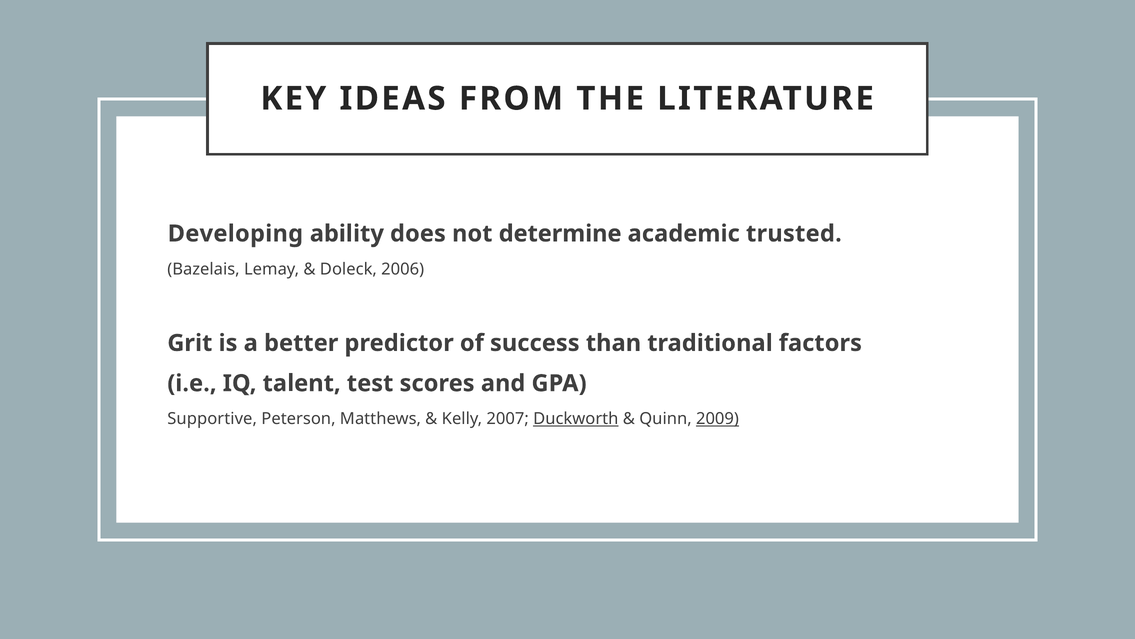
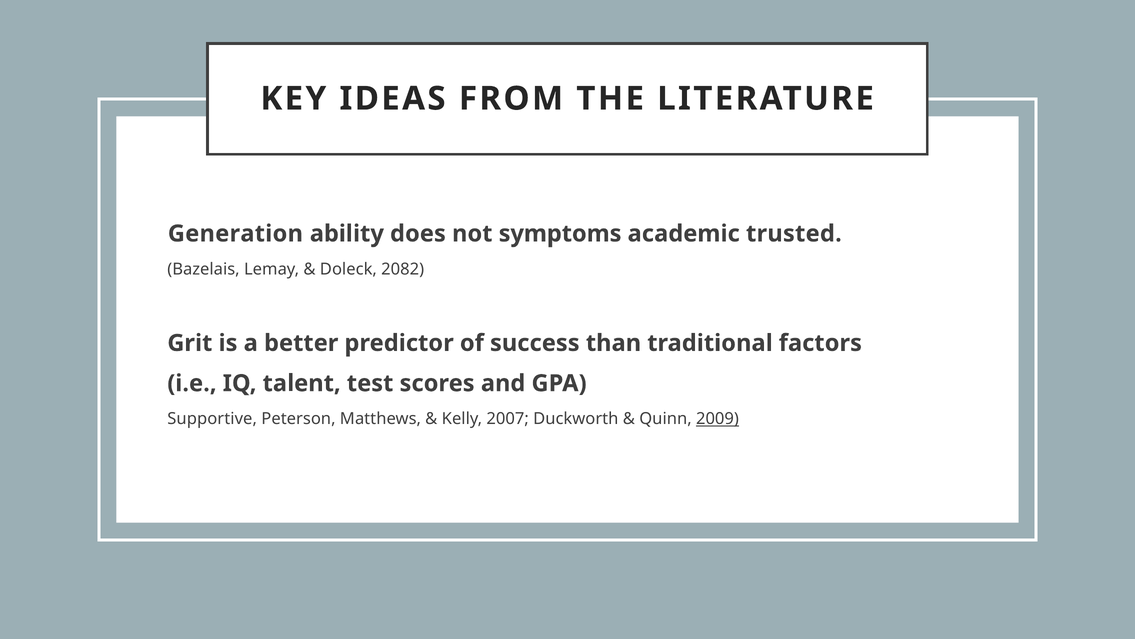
Developing: Developing -> Generation
determine: determine -> symptoms
2006: 2006 -> 2082
Duckworth underline: present -> none
